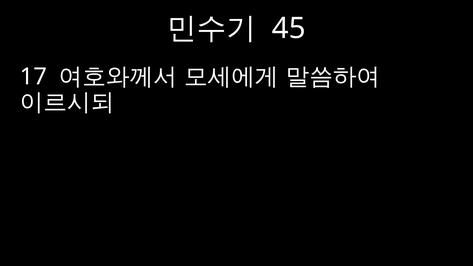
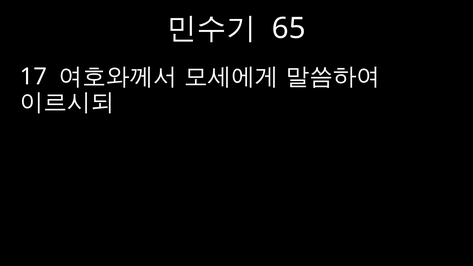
45: 45 -> 65
